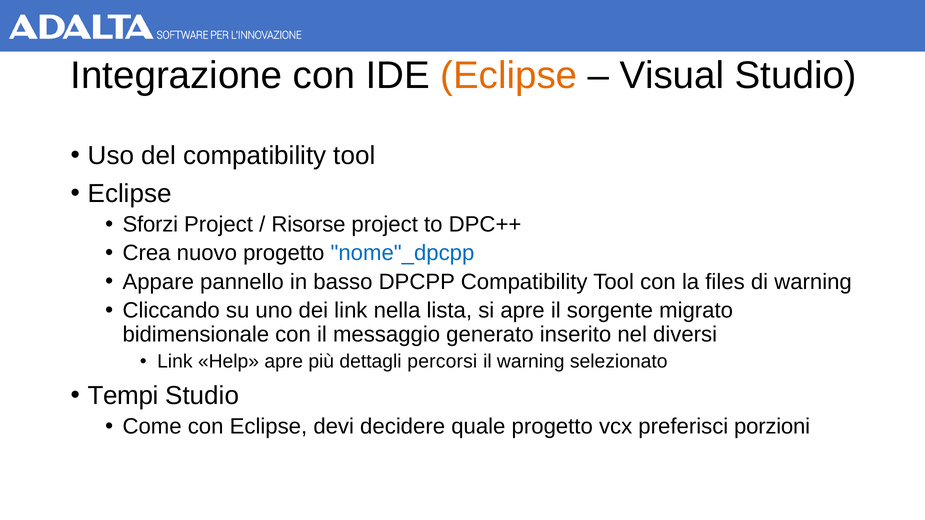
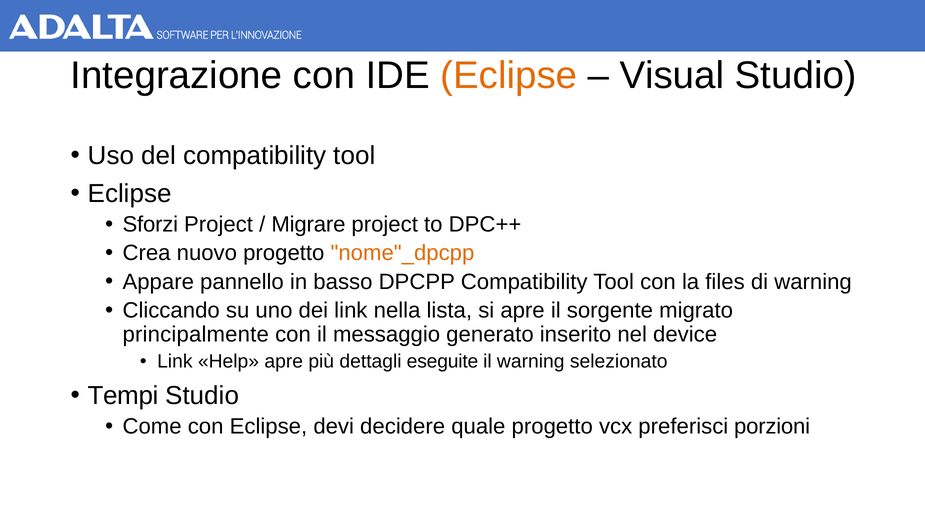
Risorse: Risorse -> Migrare
nome"_dpcpp colour: blue -> orange
bidimensionale: bidimensionale -> principalmente
diversi: diversi -> device
percorsi: percorsi -> eseguite
